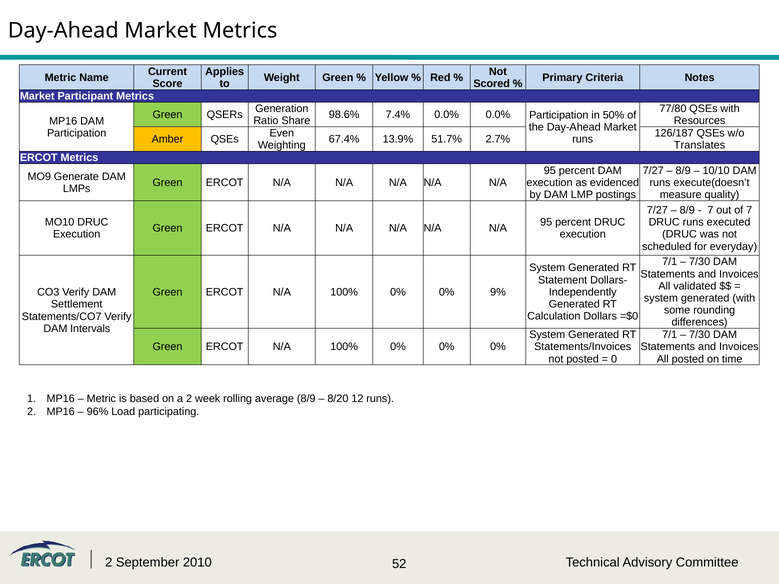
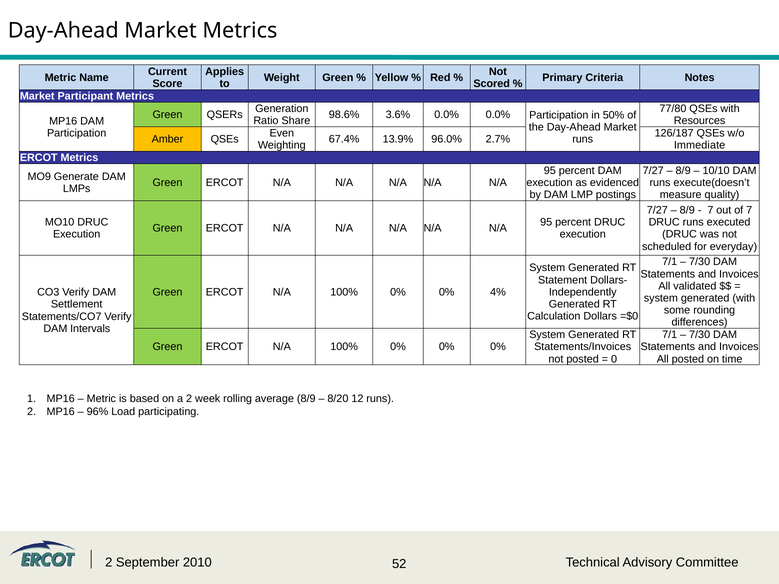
7.4%: 7.4% -> 3.6%
51.7%: 51.7% -> 96.0%
Translates: Translates -> Immediate
9%: 9% -> 4%
